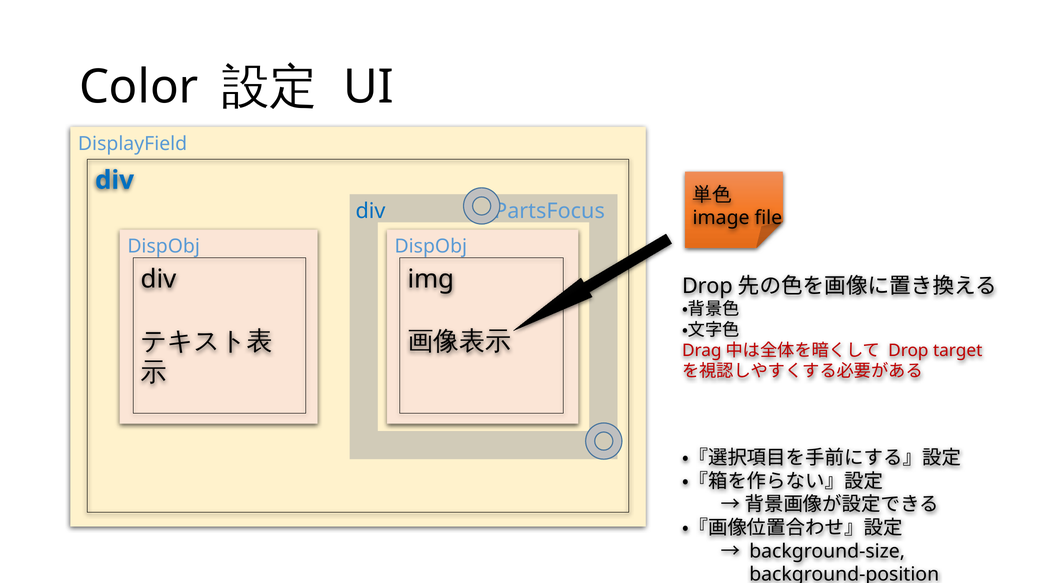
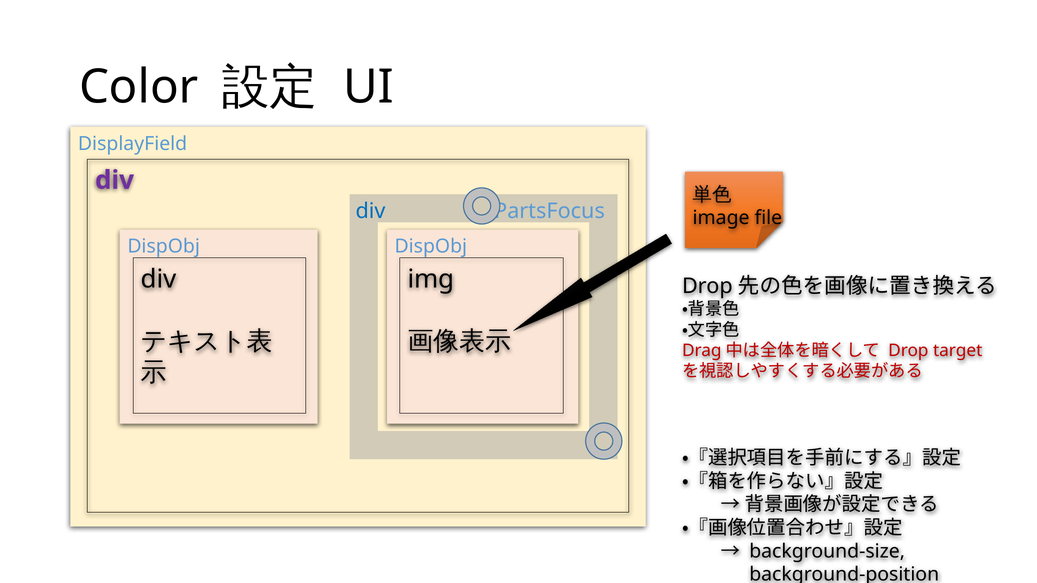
div at (115, 180) colour: blue -> purple
